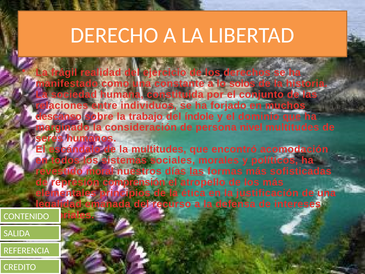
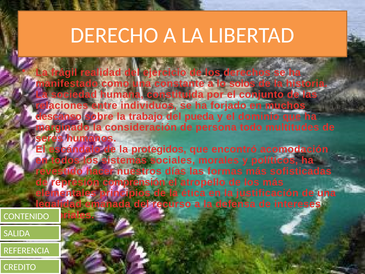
índole: índole -> pueda
nivel: nivel -> todo
la multitudes: multitudes -> protegidos
moral: moral -> hacer
las at (197, 171) underline: present -> none
